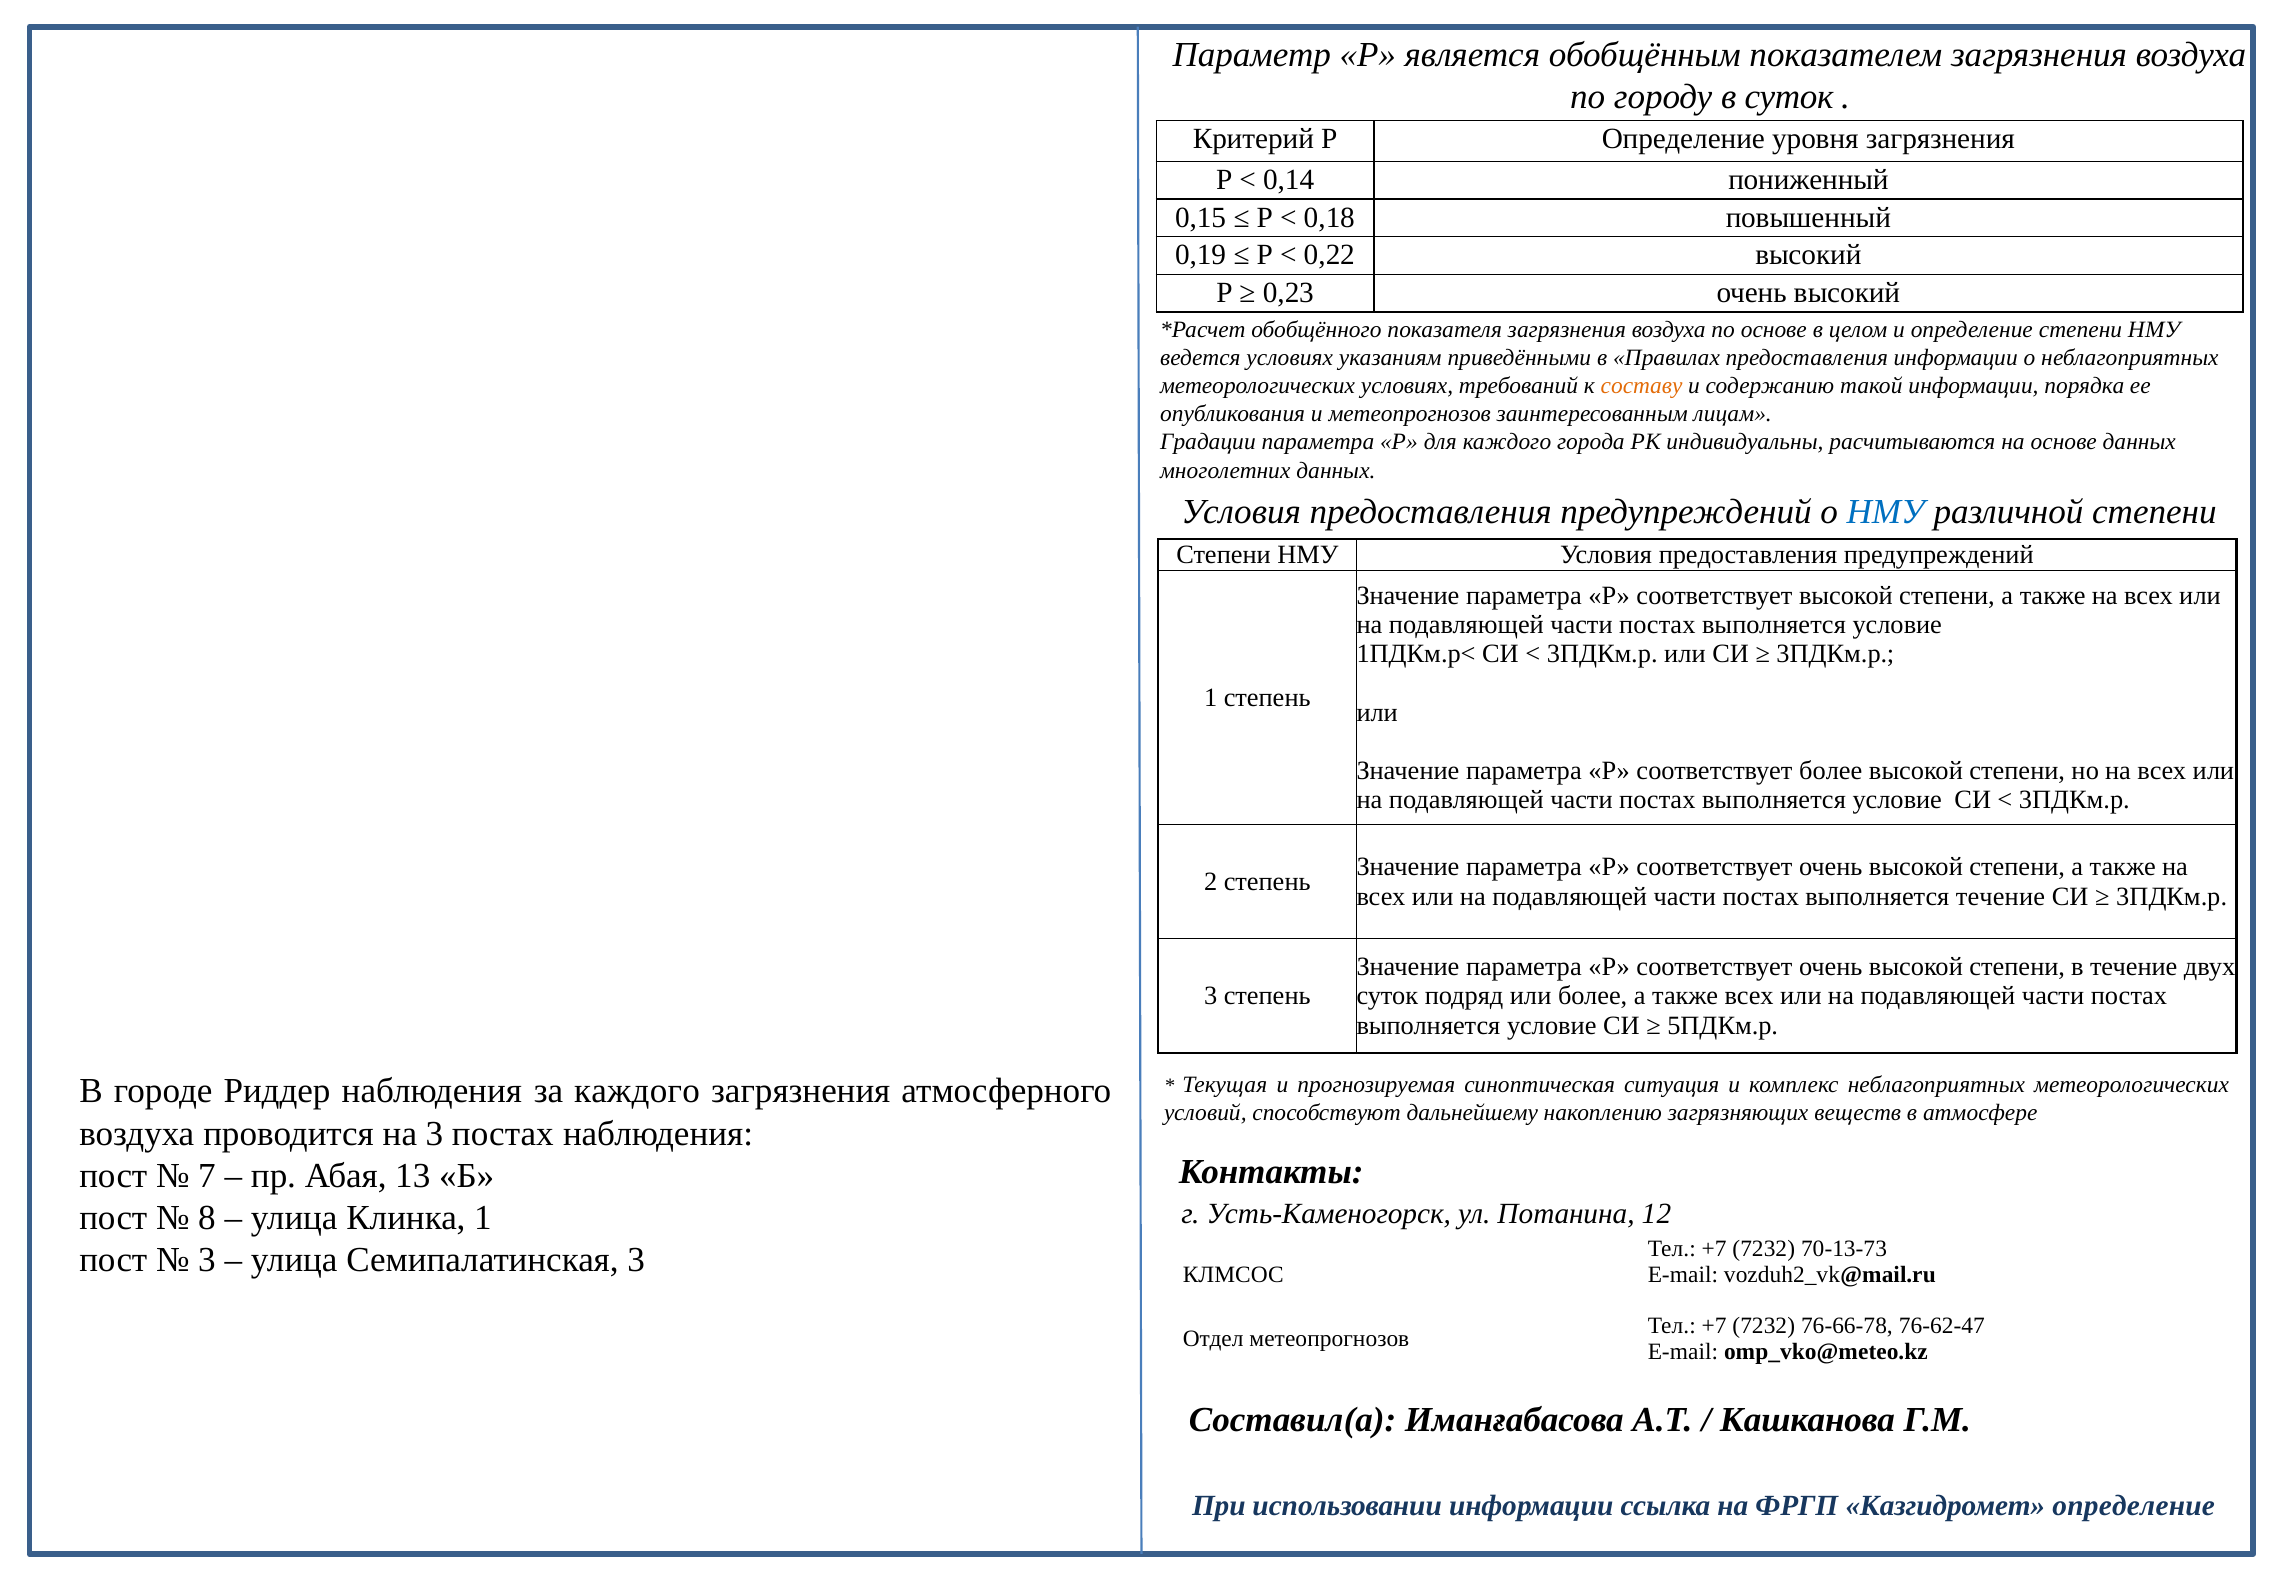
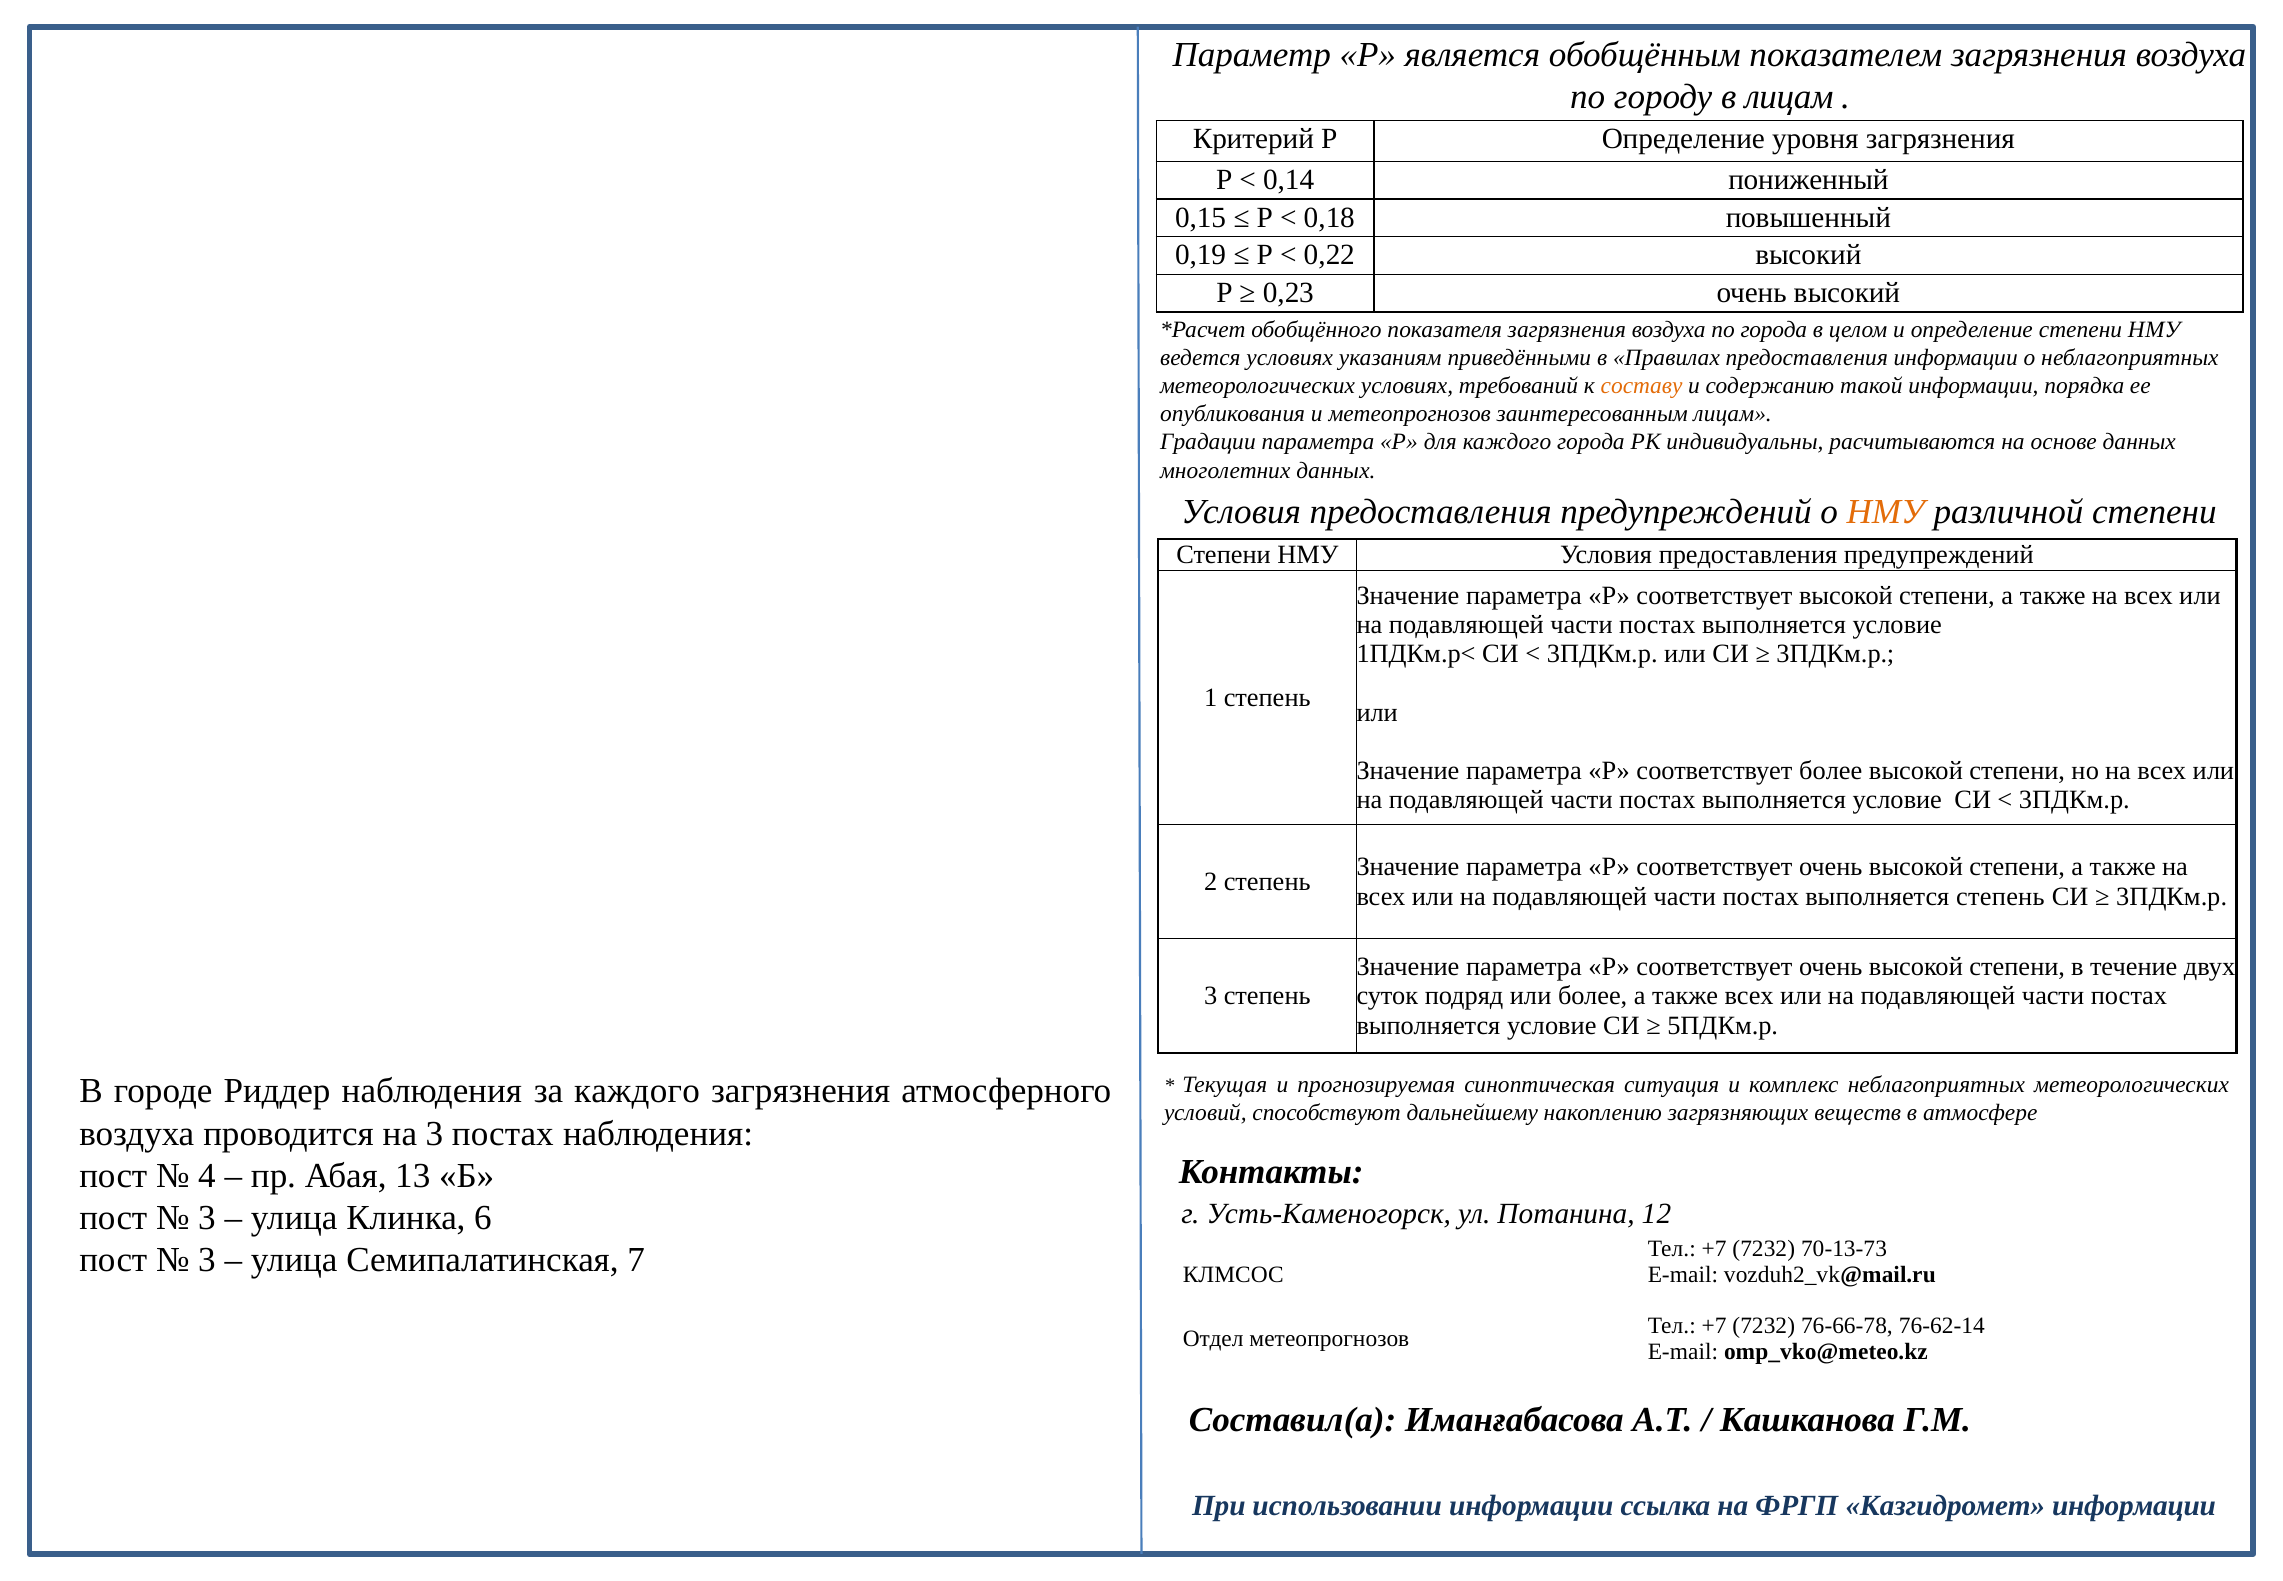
в суток: суток -> лицам
по основе: основе -> города
НМУ at (1886, 512) colour: blue -> orange
выполняется течение: течение -> степень
7: 7 -> 4
8 at (207, 1217): 8 -> 3
Клинка 1: 1 -> 6
Семипалатинская 3: 3 -> 7
76-62-47: 76-62-47 -> 76-62-14
Казгидромет определение: определение -> информации
